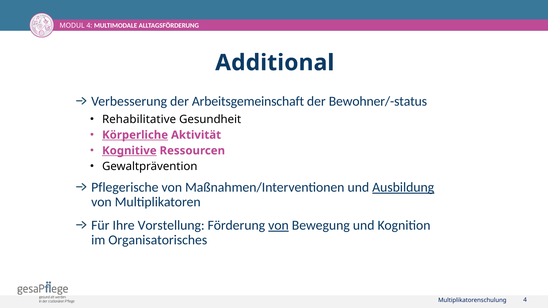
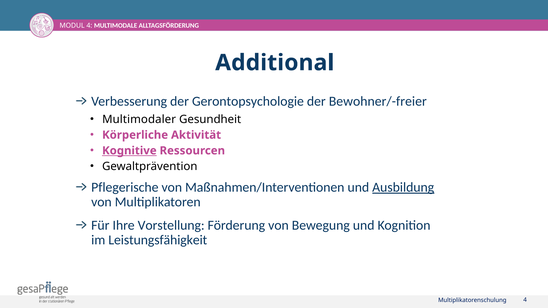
Arbeitsgemeinschaft: Arbeitsgemeinschaft -> Gerontopsychologie
Bewohner/-status: Bewohner/-status -> Bewohner/-freier
Rehabilitative: Rehabilitative -> Multimodaler
Körperliche underline: present -> none
von at (278, 225) underline: present -> none
Organisatorisches: Organisatorisches -> Leistungsfähigkeit
